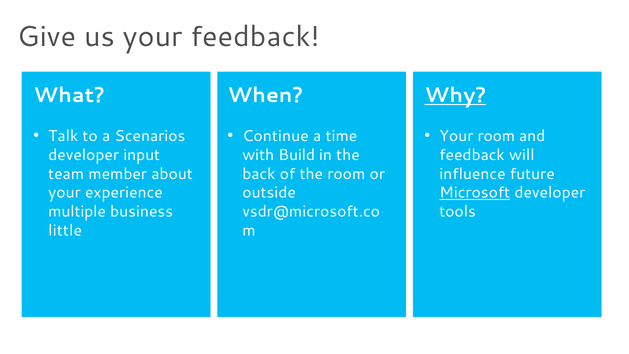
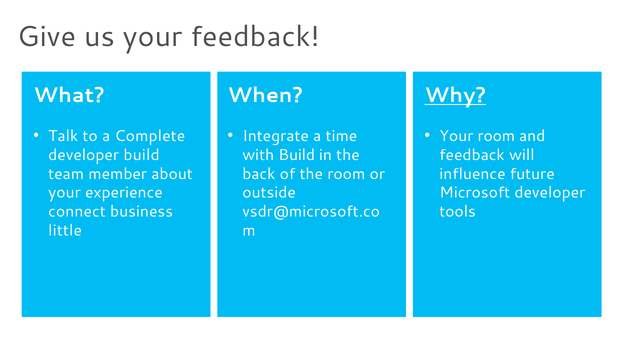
Scenarios: Scenarios -> Complete
Continue: Continue -> Integrate
developer input: input -> build
Microsoft underline: present -> none
multiple: multiple -> connect
